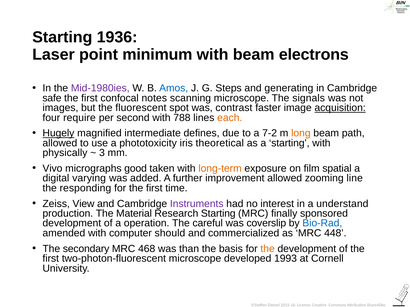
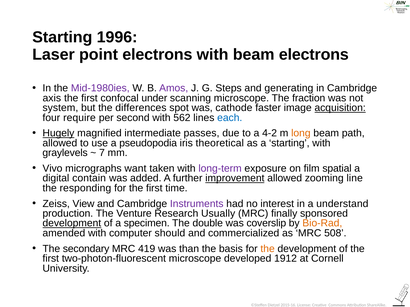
1936: 1936 -> 1996
point minimum: minimum -> electrons
Amos colour: blue -> purple
safe: safe -> axis
notes: notes -> under
signals: signals -> fraction
images: images -> system
fluorescent: fluorescent -> differences
contrast: contrast -> cathode
788: 788 -> 562
each colour: orange -> blue
defines: defines -> passes
7-2: 7-2 -> 4-2
phototoxicity: phototoxicity -> pseudopodia
physically: physically -> graylevels
3: 3 -> 7
good: good -> want
long-term colour: orange -> purple
varying: varying -> contain
improvement underline: none -> present
Material: Material -> Venture
Research Starting: Starting -> Usually
development at (72, 224) underline: none -> present
operation: operation -> specimen
careful: careful -> double
Bio-Rad colour: blue -> orange
448: 448 -> 508
468: 468 -> 419
1993: 1993 -> 1912
